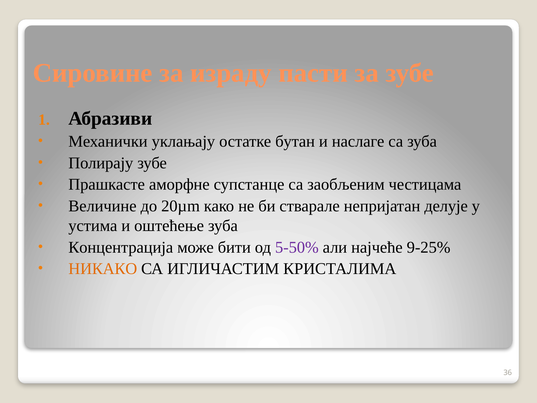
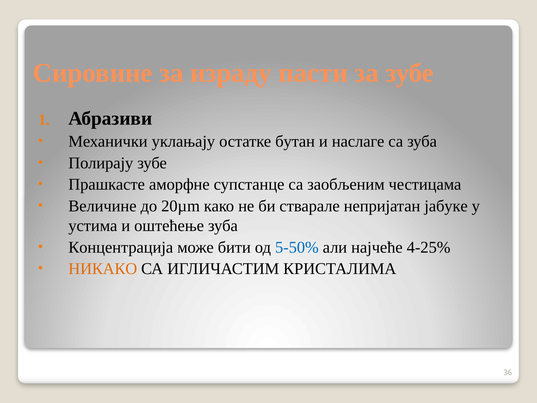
делује: делује -> јабуке
5-50% colour: purple -> blue
9-25%: 9-25% -> 4-25%
